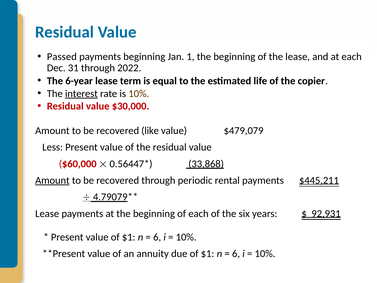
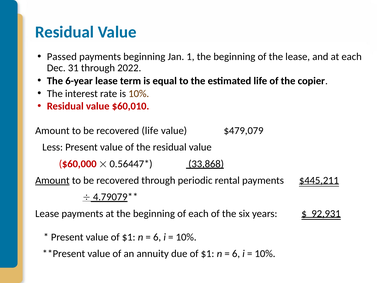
interest underline: present -> none
$30,000: $30,000 -> $60,010
recovered like: like -> life
